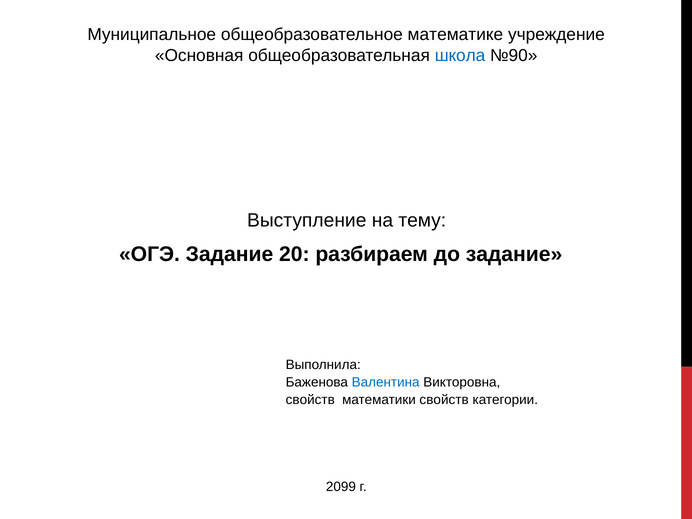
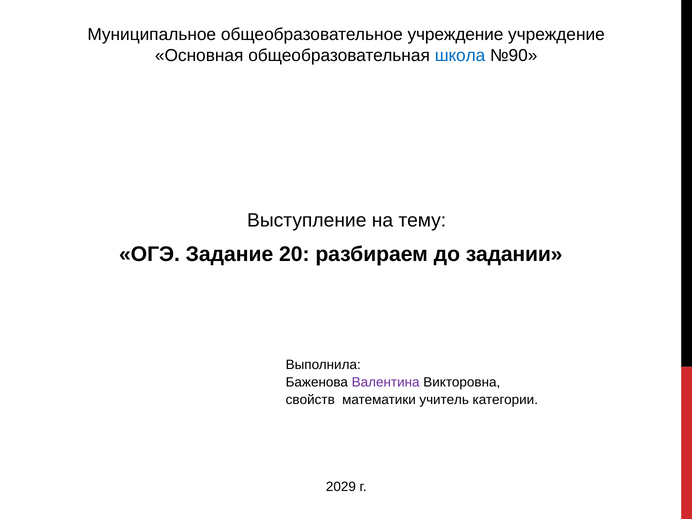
общеобразовательное математике: математике -> учреждение
до задание: задание -> задании
Валентина colour: blue -> purple
математики свойств: свойств -> учитель
2099: 2099 -> 2029
